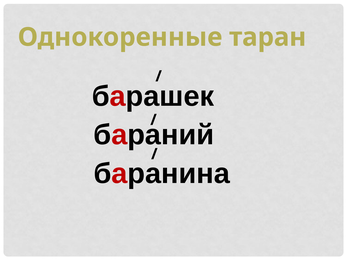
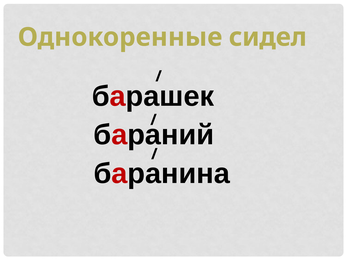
таран: таран -> сидел
